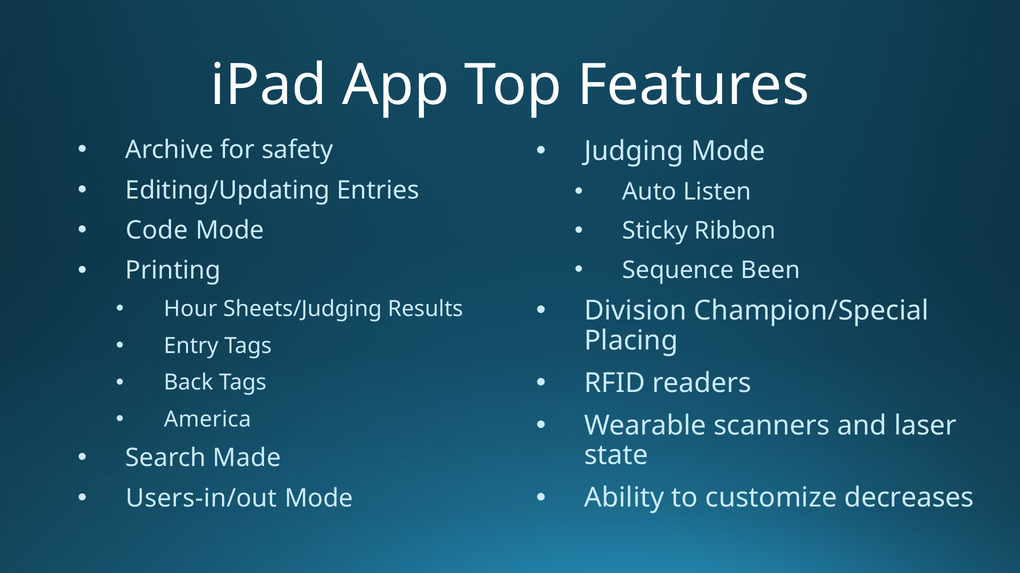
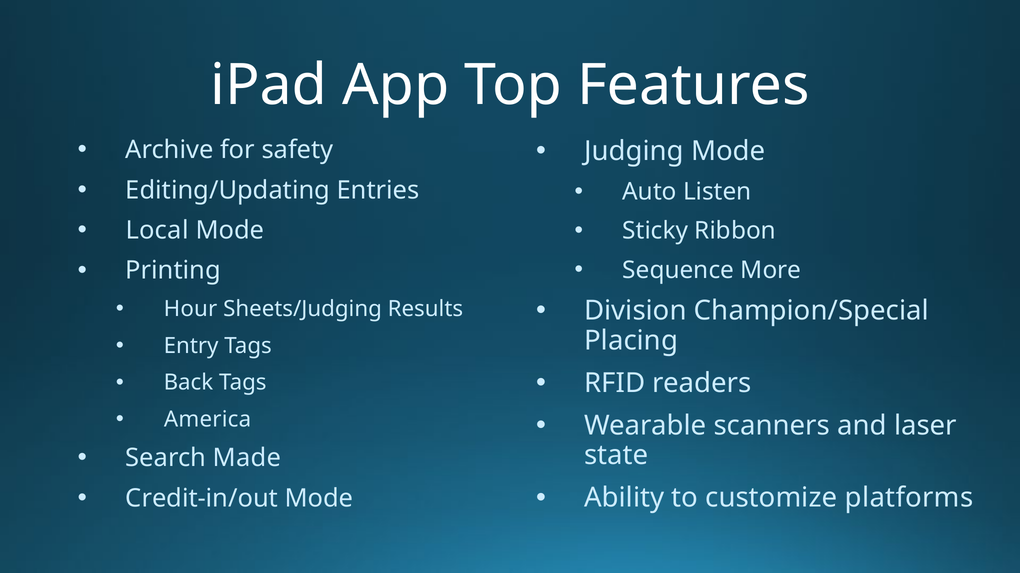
Code: Code -> Local
Been: Been -> More
decreases: decreases -> platforms
Users-in/out: Users-in/out -> Credit-in/out
